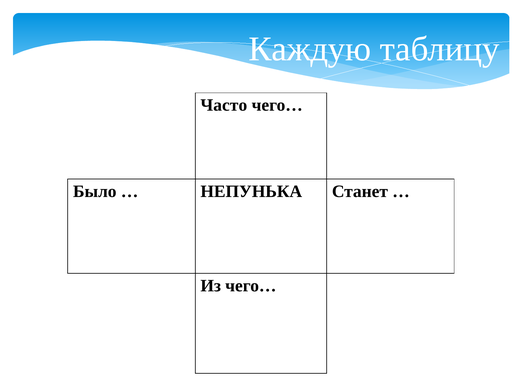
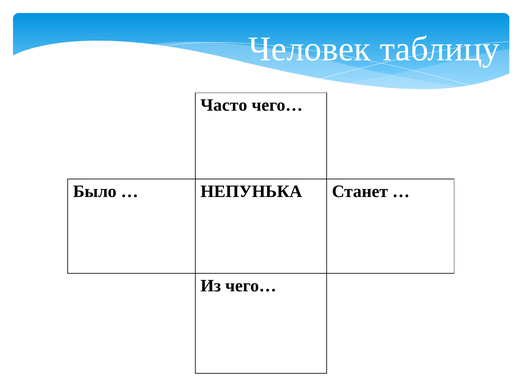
Каждую: Каждую -> Человек
